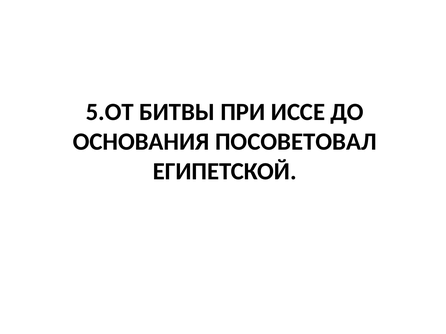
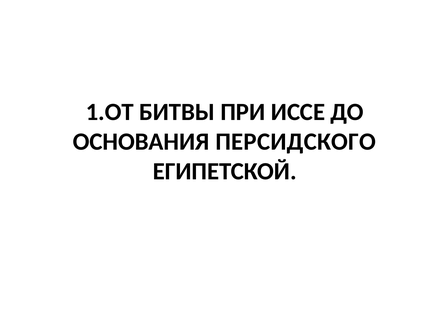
5.ОТ: 5.ОТ -> 1.ОТ
ПОСОВЕТОВАЛ: ПОСОВЕТОВАЛ -> ПЕРСИДСКОГО
